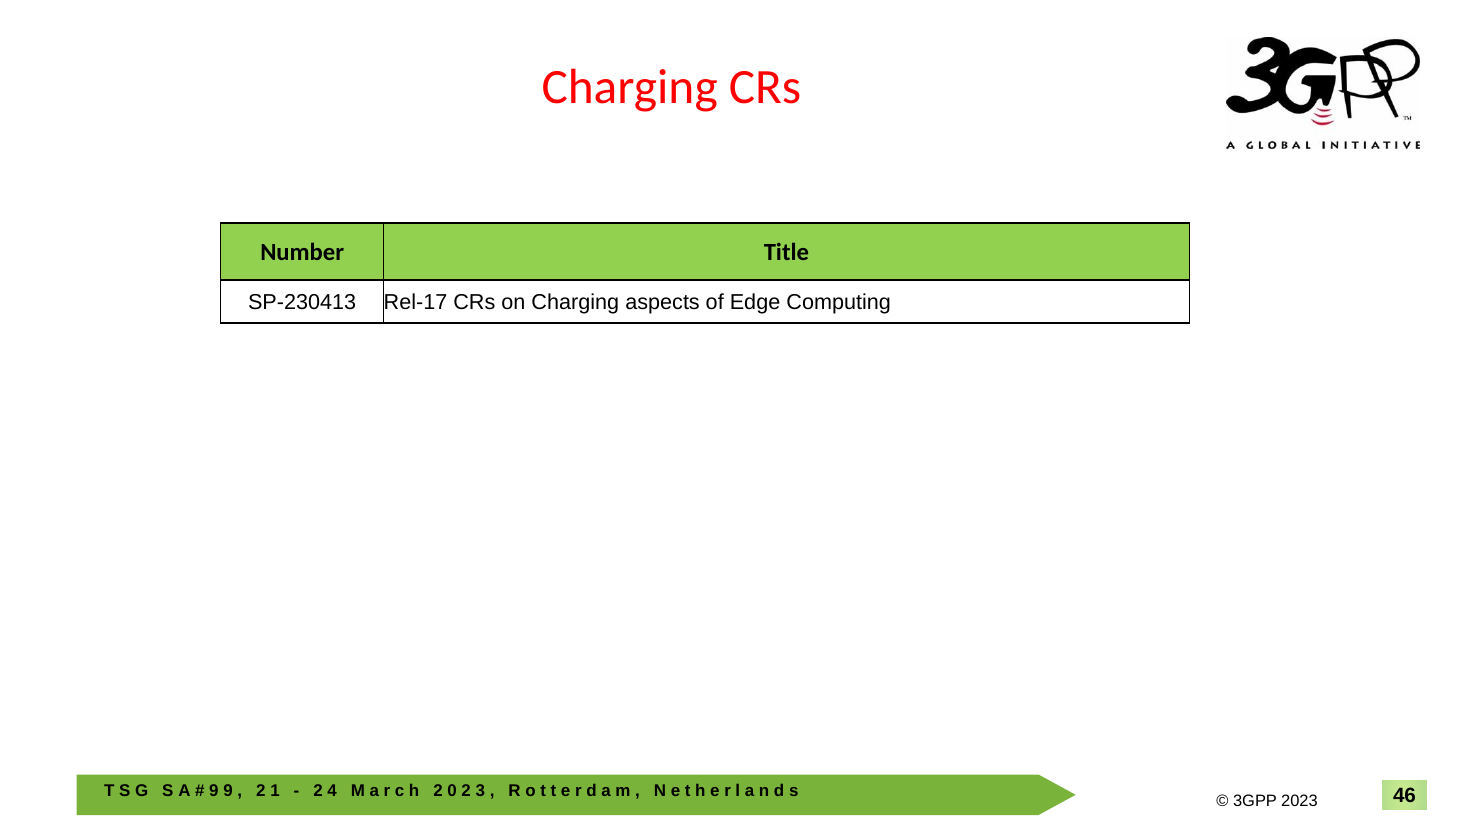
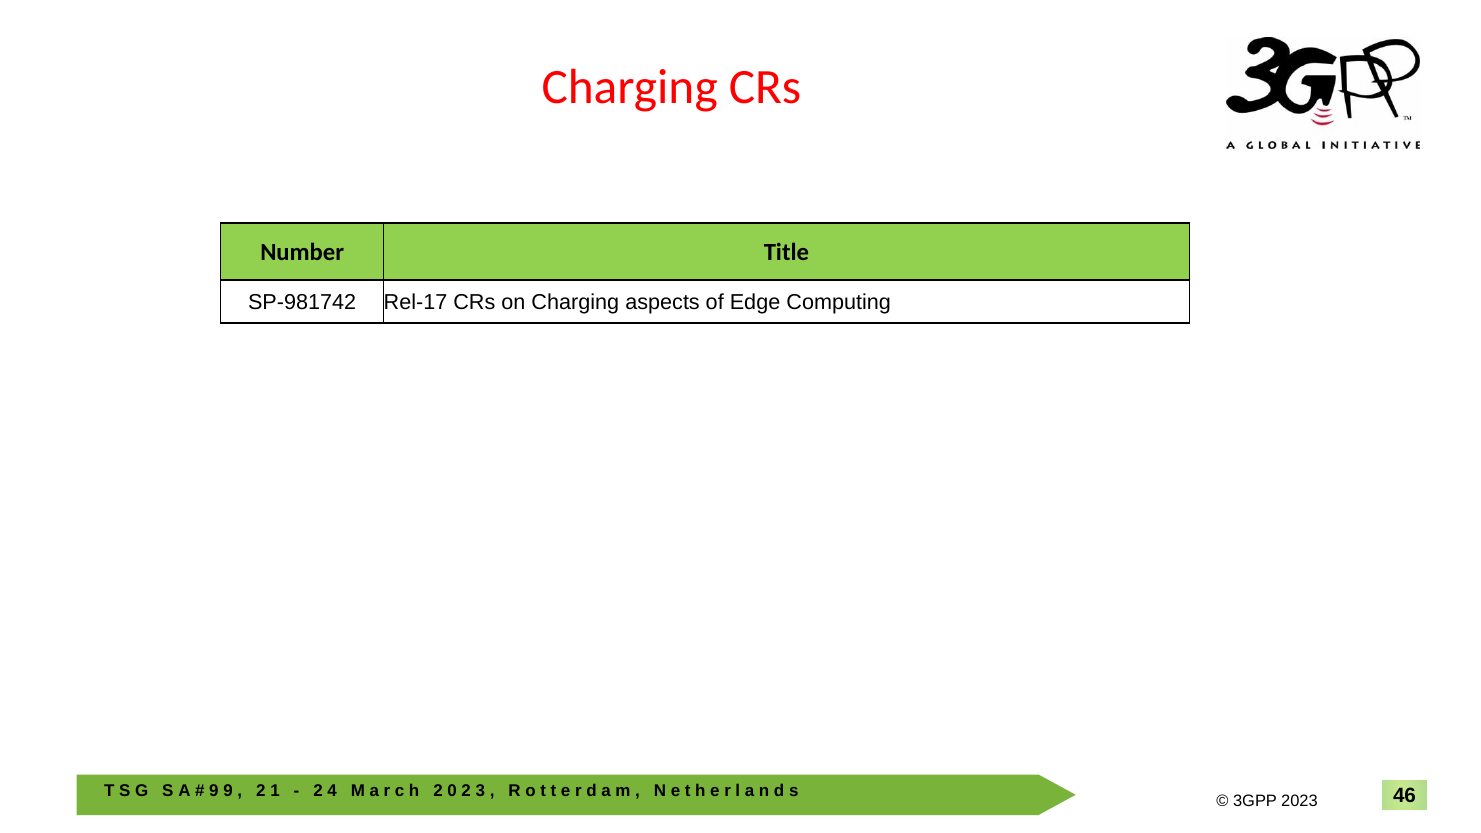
SP-230413: SP-230413 -> SP-981742
